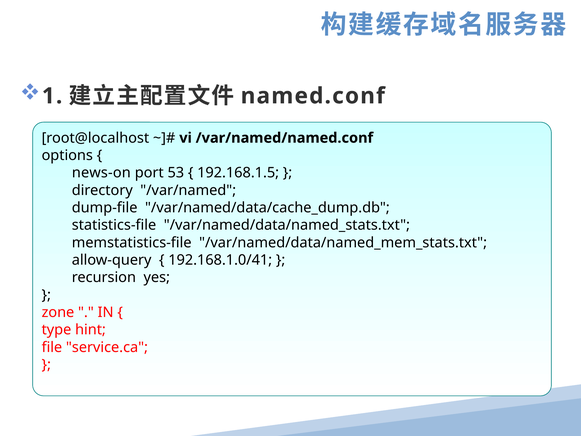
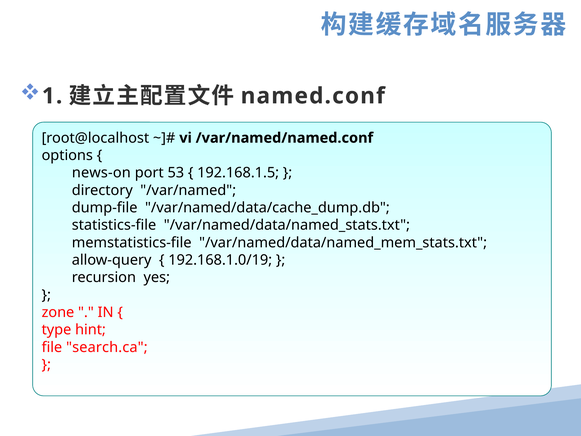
192.168.1.0/41: 192.168.1.0/41 -> 192.168.1.0/19
service.ca: service.ca -> search.ca
